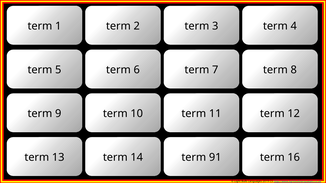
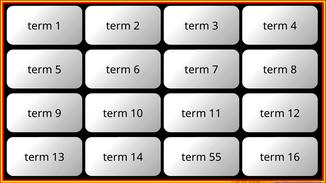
91: 91 -> 55
